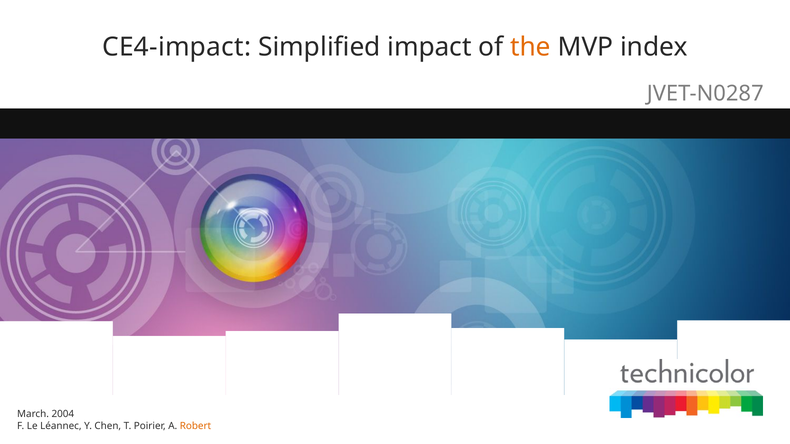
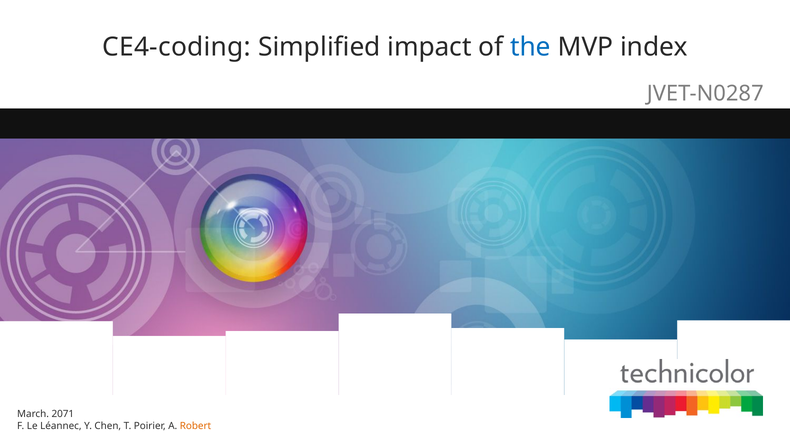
CE4-impact: CE4-impact -> CE4-coding
the colour: orange -> blue
2004: 2004 -> 2071
